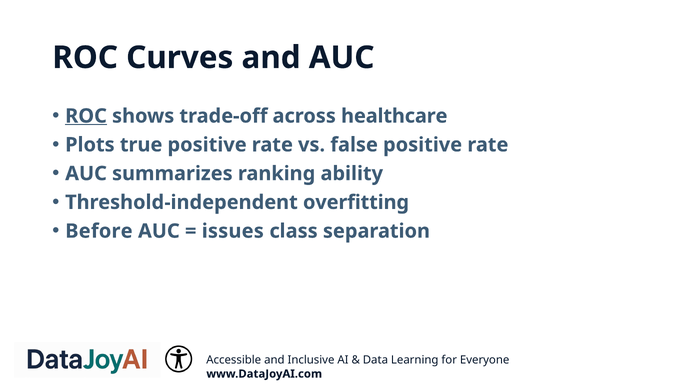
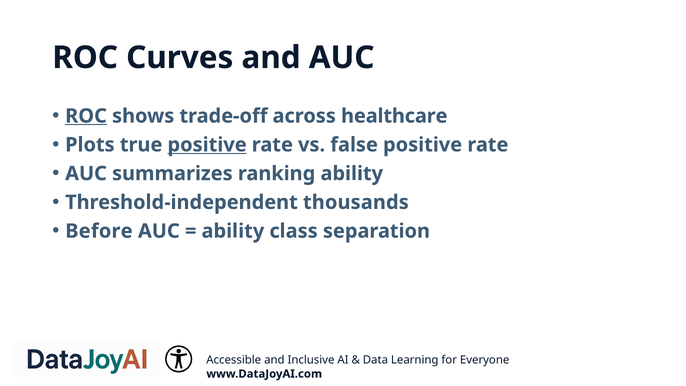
positive at (207, 145) underline: none -> present
overfitting: overfitting -> thousands
issues at (233, 231): issues -> ability
